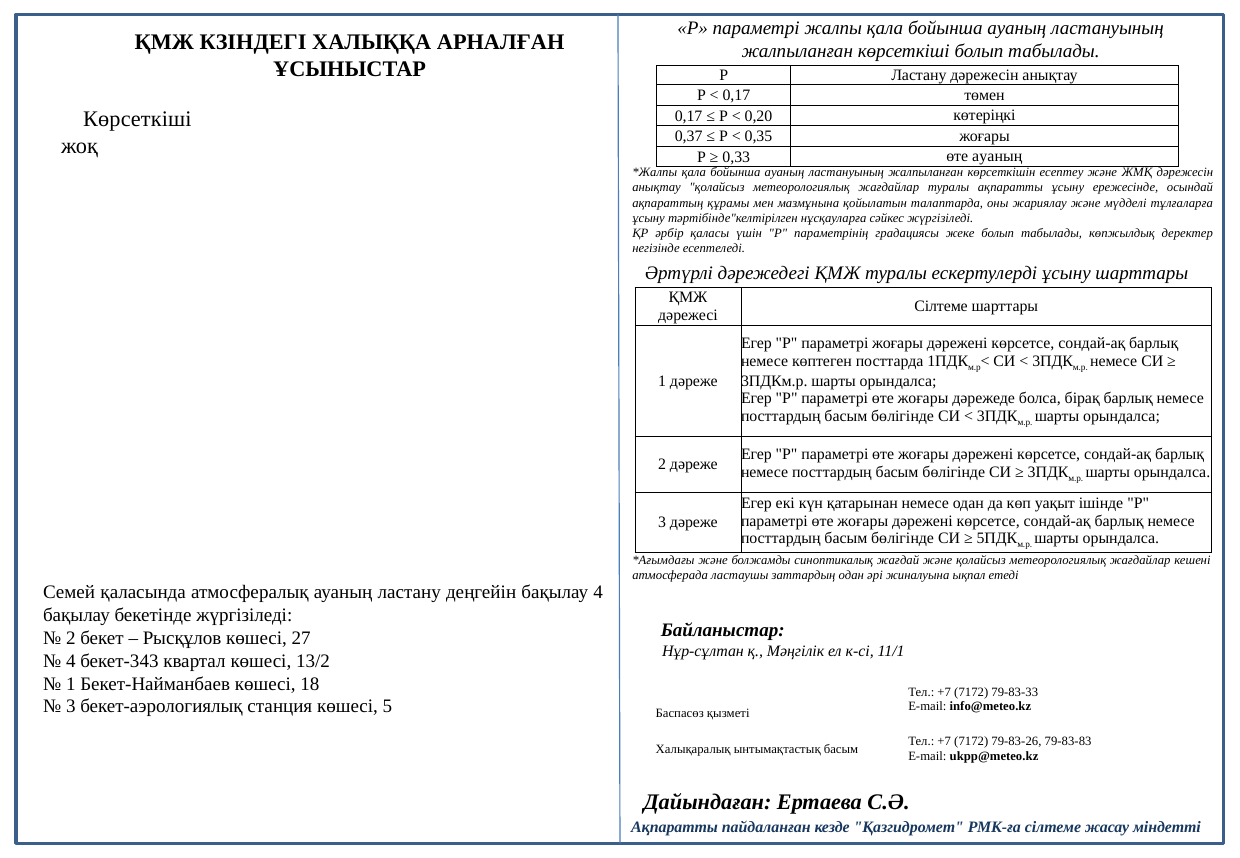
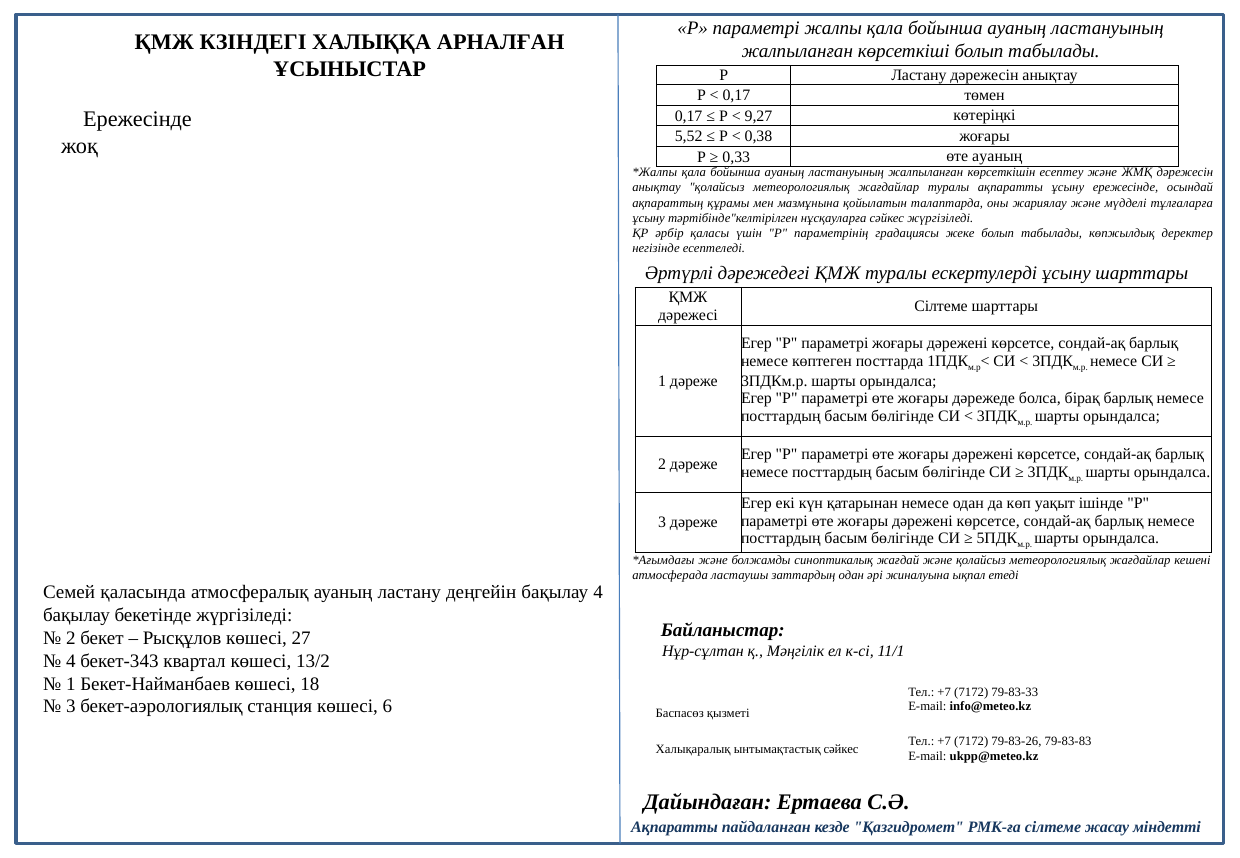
0,20: 0,20 -> 9,27
Көрсеткіші at (137, 120): Көрсеткіші -> Ережесінде
0,37: 0,37 -> 5,52
0,35: 0,35 -> 0,38
5: 5 -> 6
ынтымақтастық басым: басым -> сәйкес
